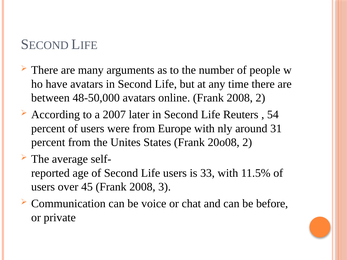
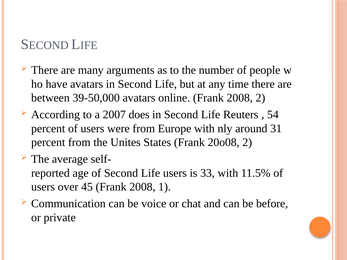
48-50,000: 48-50,000 -> 39-50,000
later: later -> does
3: 3 -> 1
